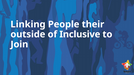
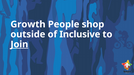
Linking: Linking -> Growth
their: their -> shop
Join underline: none -> present
